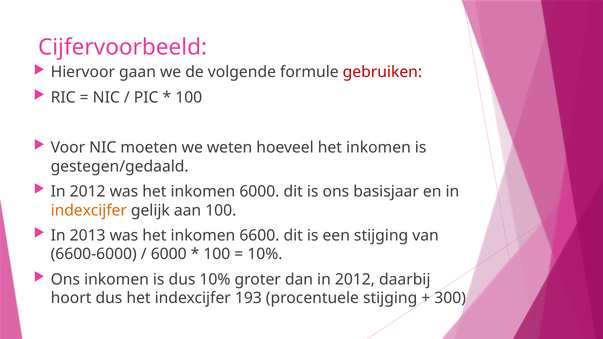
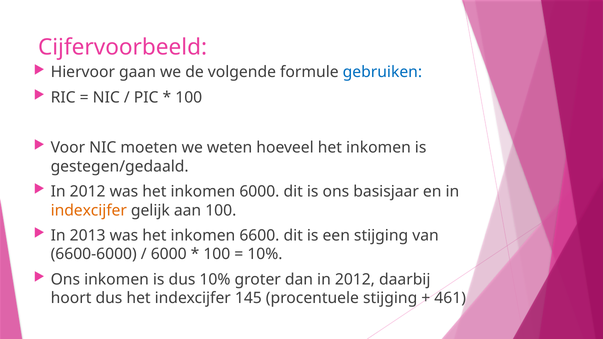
gebruiken colour: red -> blue
193: 193 -> 145
300: 300 -> 461
